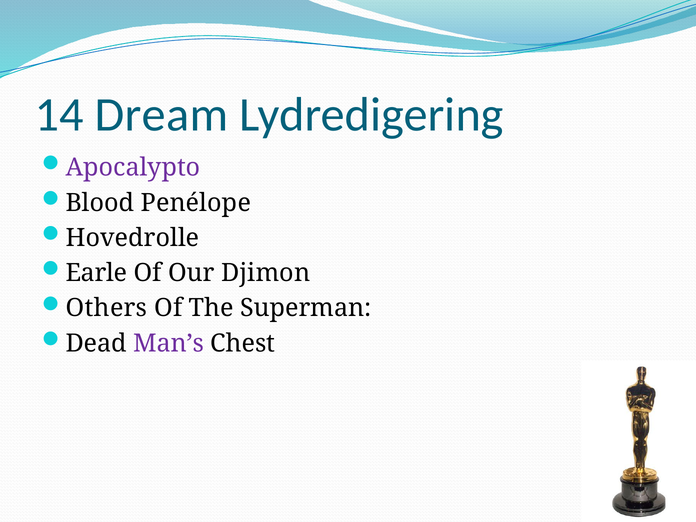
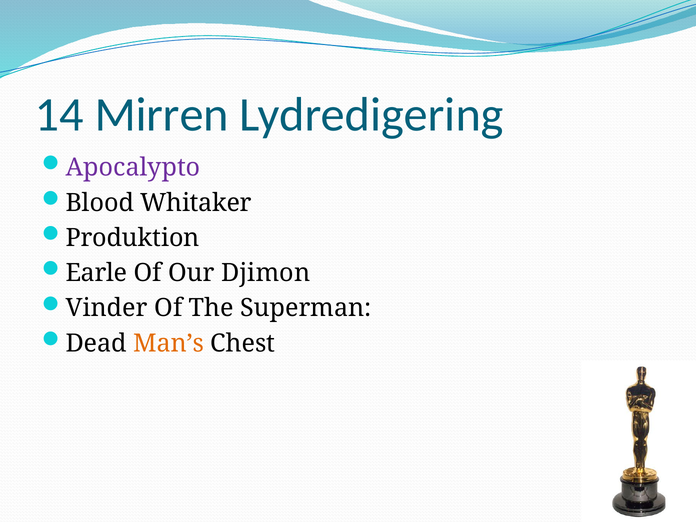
Dream: Dream -> Mirren
Penélope: Penélope -> Whitaker
Hovedrolle: Hovedrolle -> Produktion
Others: Others -> Vinder
Man’s colour: purple -> orange
